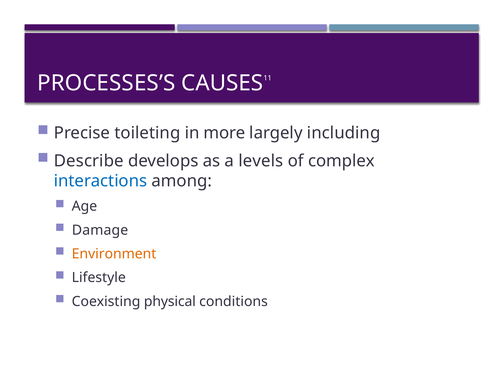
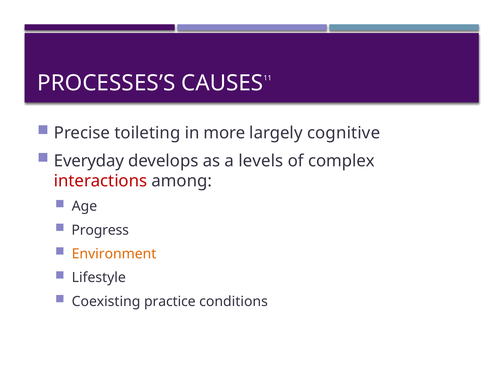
including: including -> cognitive
Describe: Describe -> Everyday
interactions colour: blue -> red
Damage: Damage -> Progress
physical: physical -> practice
